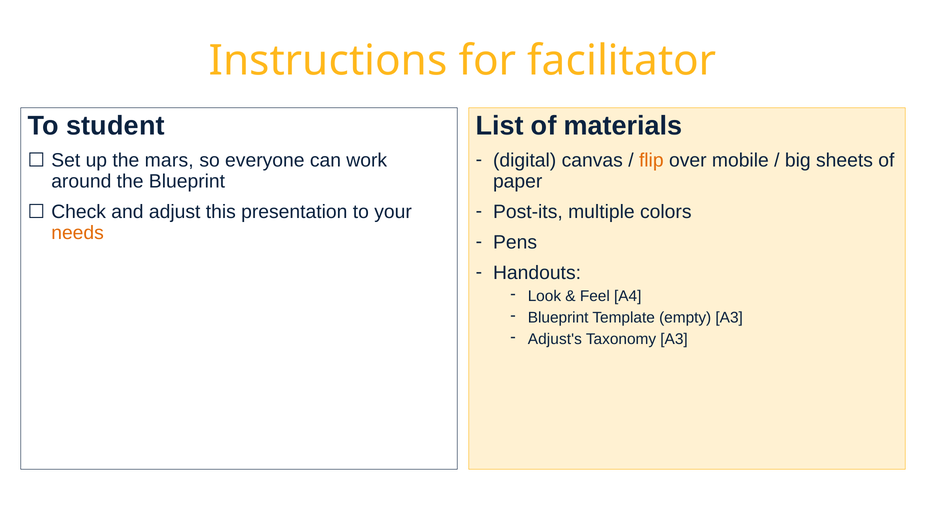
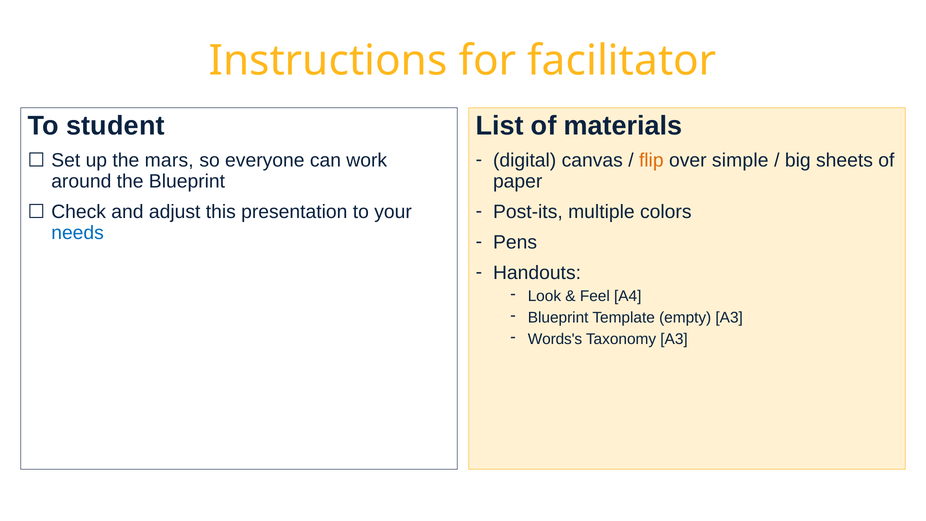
mobile: mobile -> simple
needs colour: orange -> blue
Adjust's: Adjust's -> Words's
